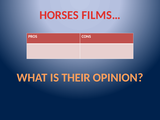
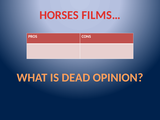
THEIR: THEIR -> DEAD
